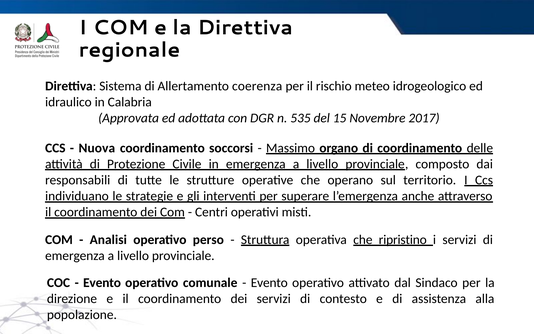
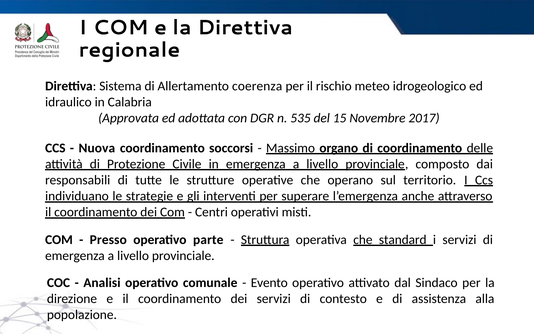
Analisi: Analisi -> Presso
perso: perso -> parte
ripristino: ripristino -> standard
Evento at (102, 283): Evento -> Analisi
